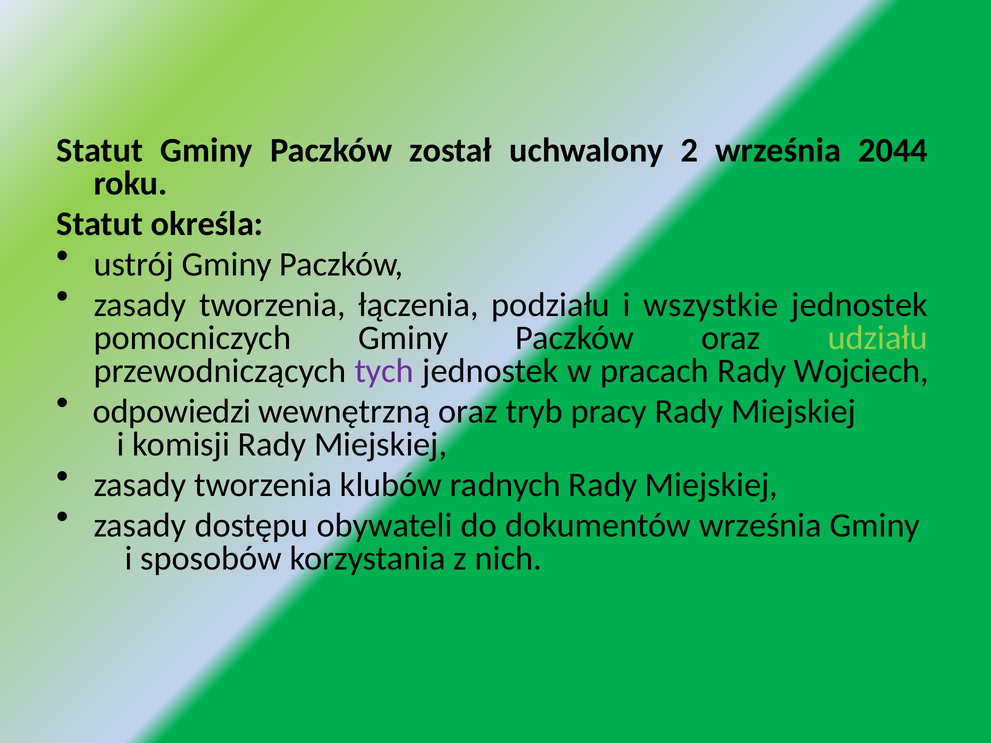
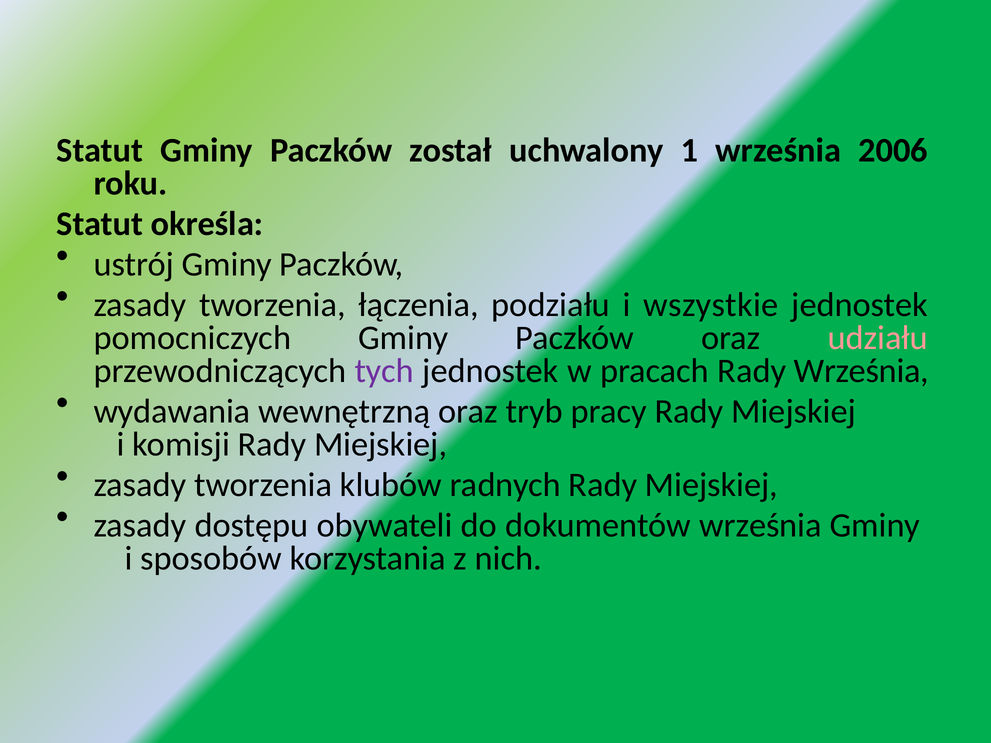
2: 2 -> 1
2044: 2044 -> 2006
udziału colour: light green -> pink
Rady Wojciech: Wojciech -> Września
odpowiedzi: odpowiedzi -> wydawania
